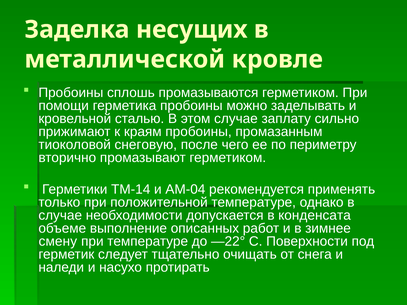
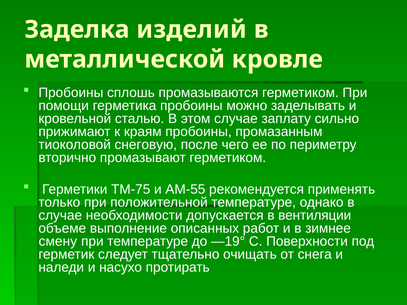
несущих: несущих -> изделий
ТМ-14: ТМ-14 -> ТМ-75
АМ-04: АМ-04 -> АМ-55
конденсата: конденсата -> вентиляции
—22°: —22° -> —19°
